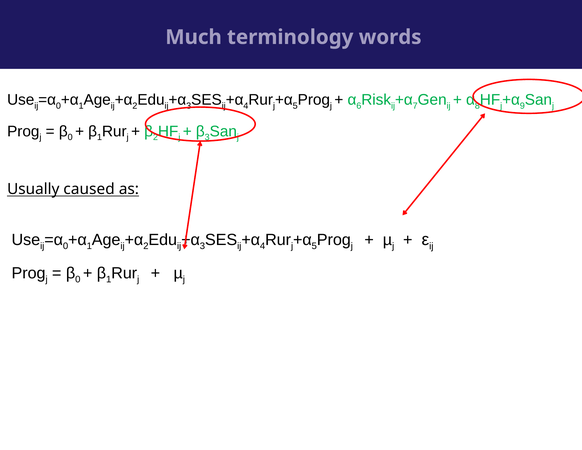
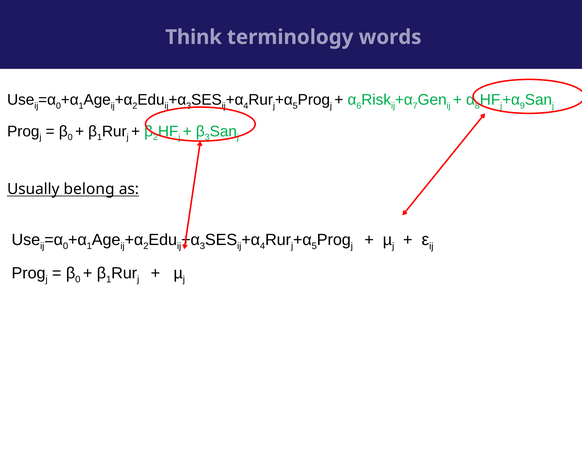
Much: Much -> Think
caused: caused -> belong
